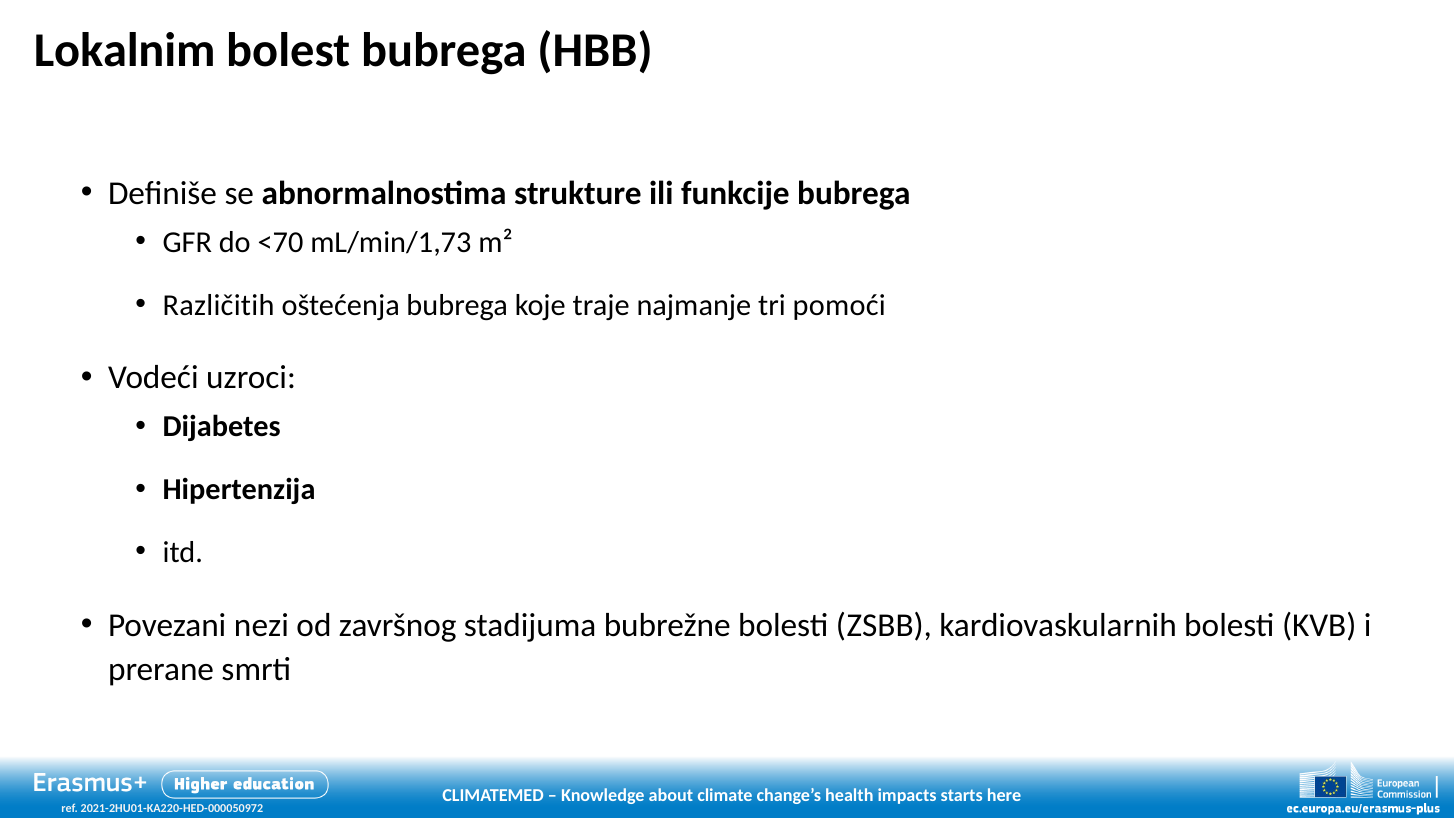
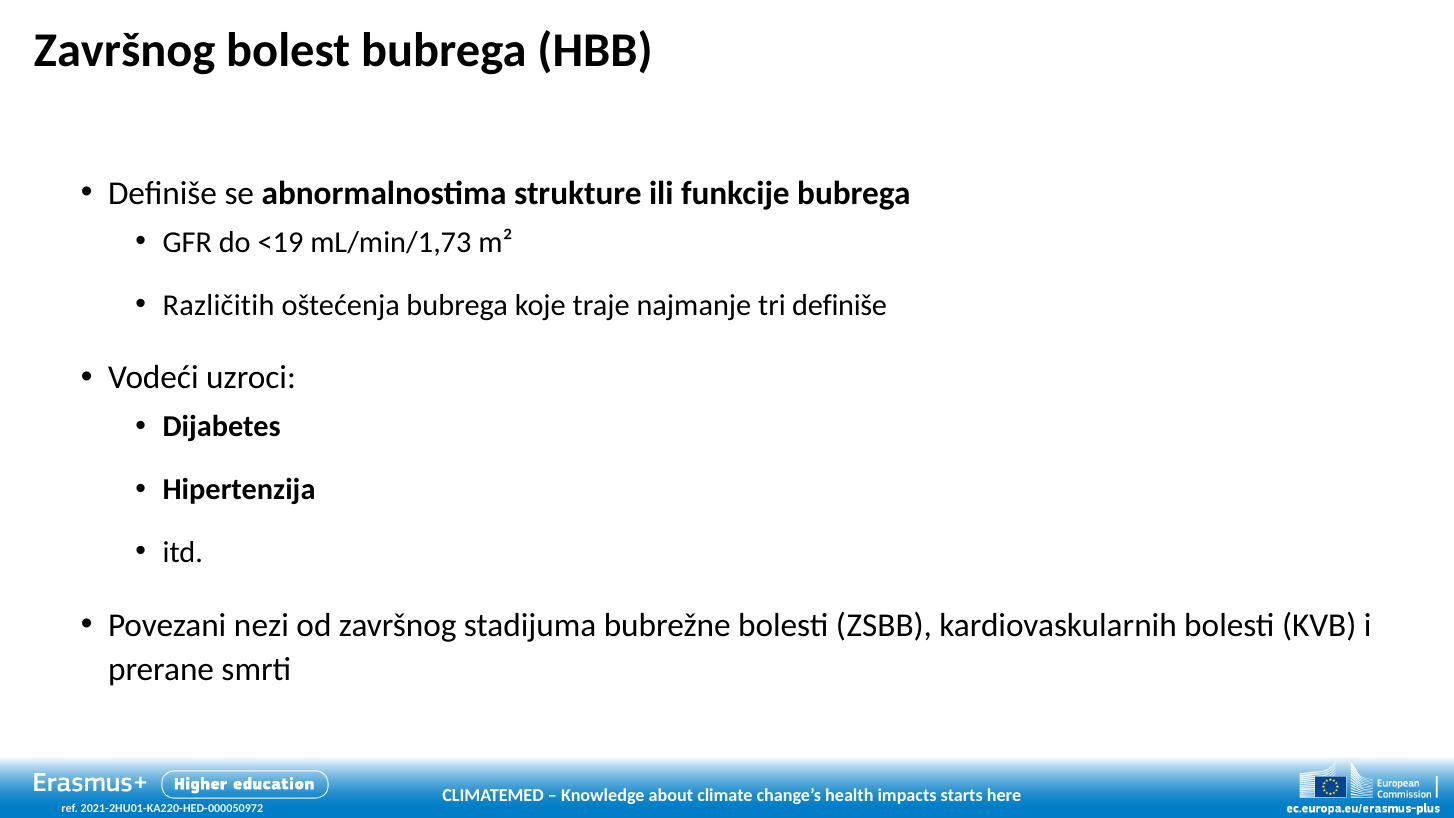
Lokalnim at (125, 51): Lokalnim -> Završnog
<70: <70 -> <19
tri pomoći: pomoći -> definiše
